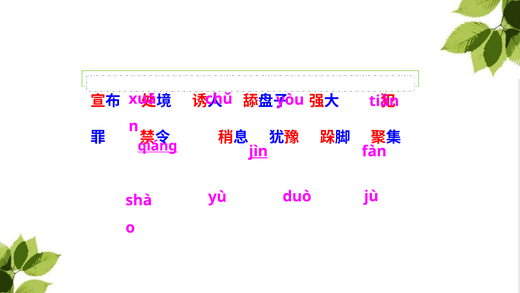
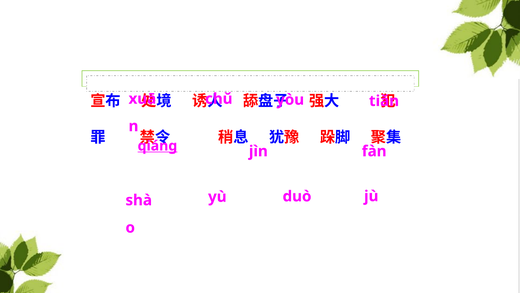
jìn underline: present -> none
